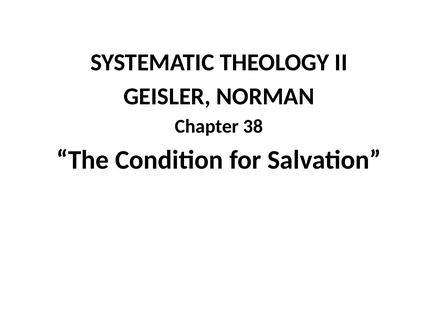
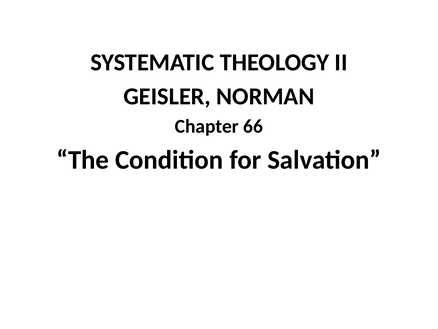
38: 38 -> 66
